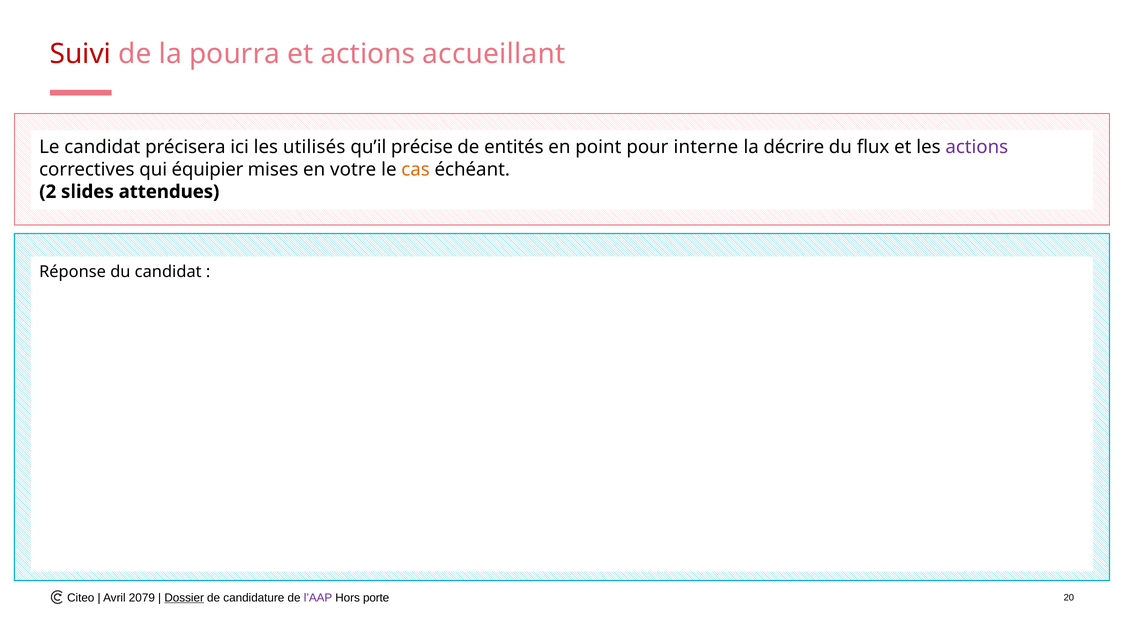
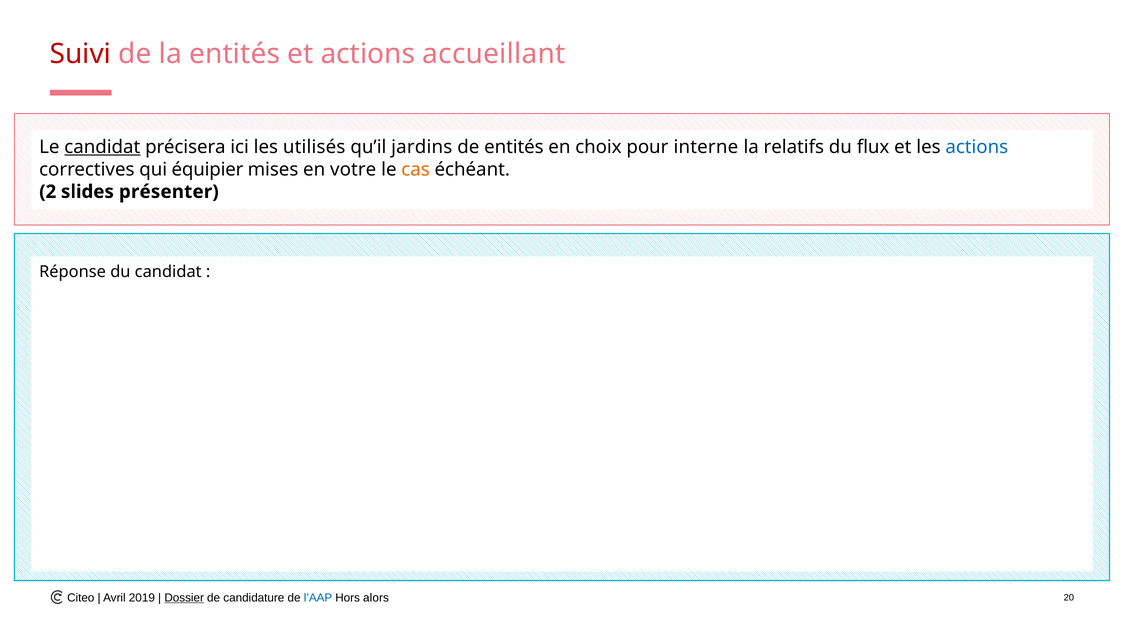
la pourra: pourra -> entités
candidat at (102, 147) underline: none -> present
précise: précise -> jardins
point: point -> choix
décrire: décrire -> relatifs
actions at (977, 147) colour: purple -> blue
attendues: attendues -> présenter
2079: 2079 -> 2019
l’AAP colour: purple -> blue
porte: porte -> alors
